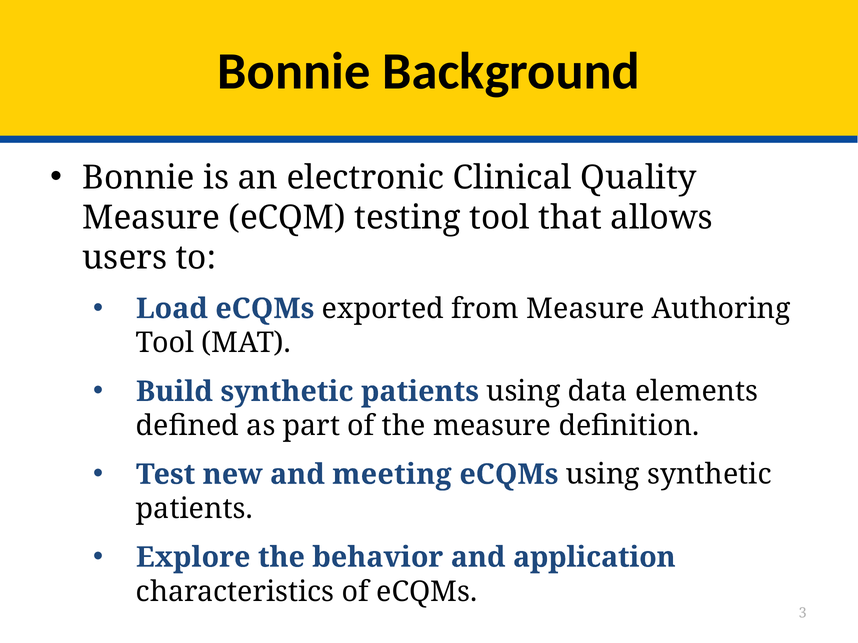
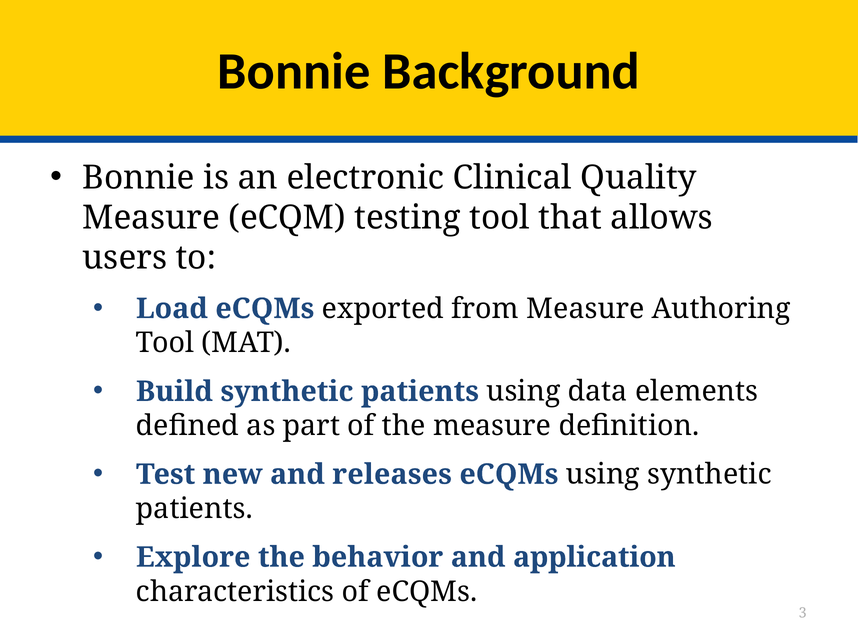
meeting: meeting -> releases
